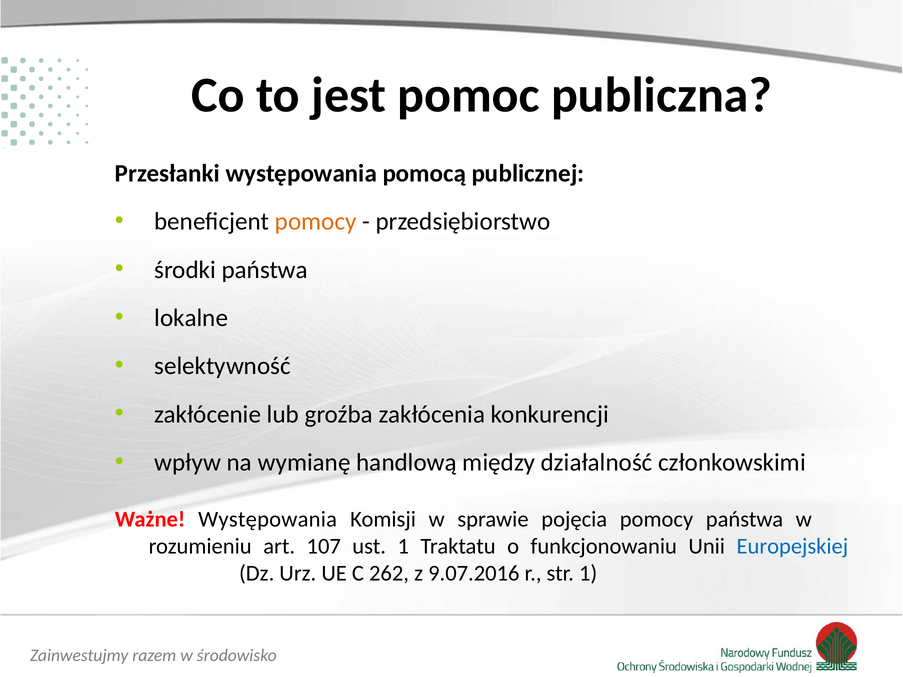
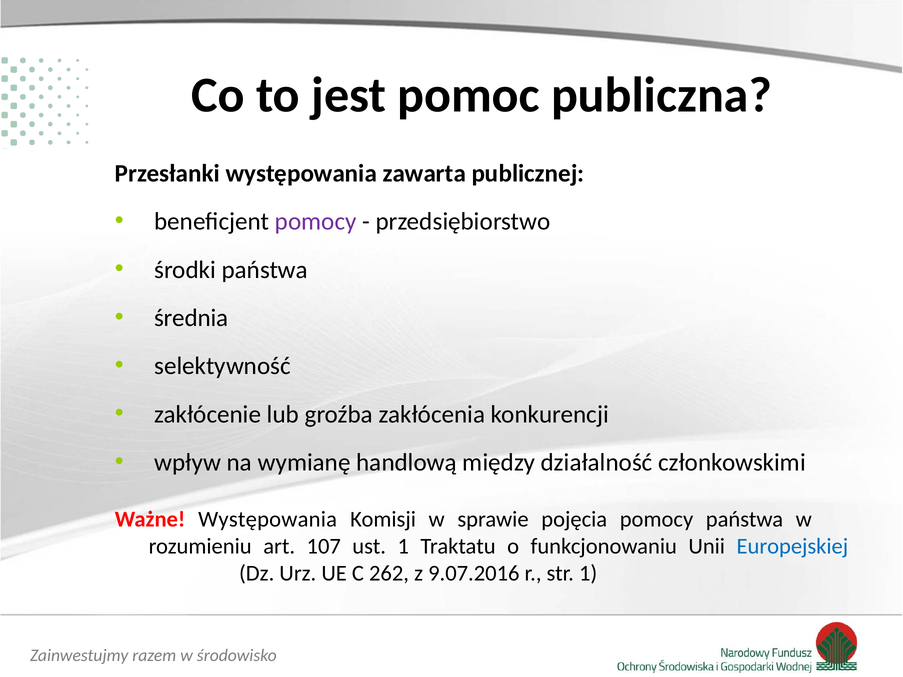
pomocą: pomocą -> zawarta
pomocy at (316, 222) colour: orange -> purple
lokalne: lokalne -> średnia
